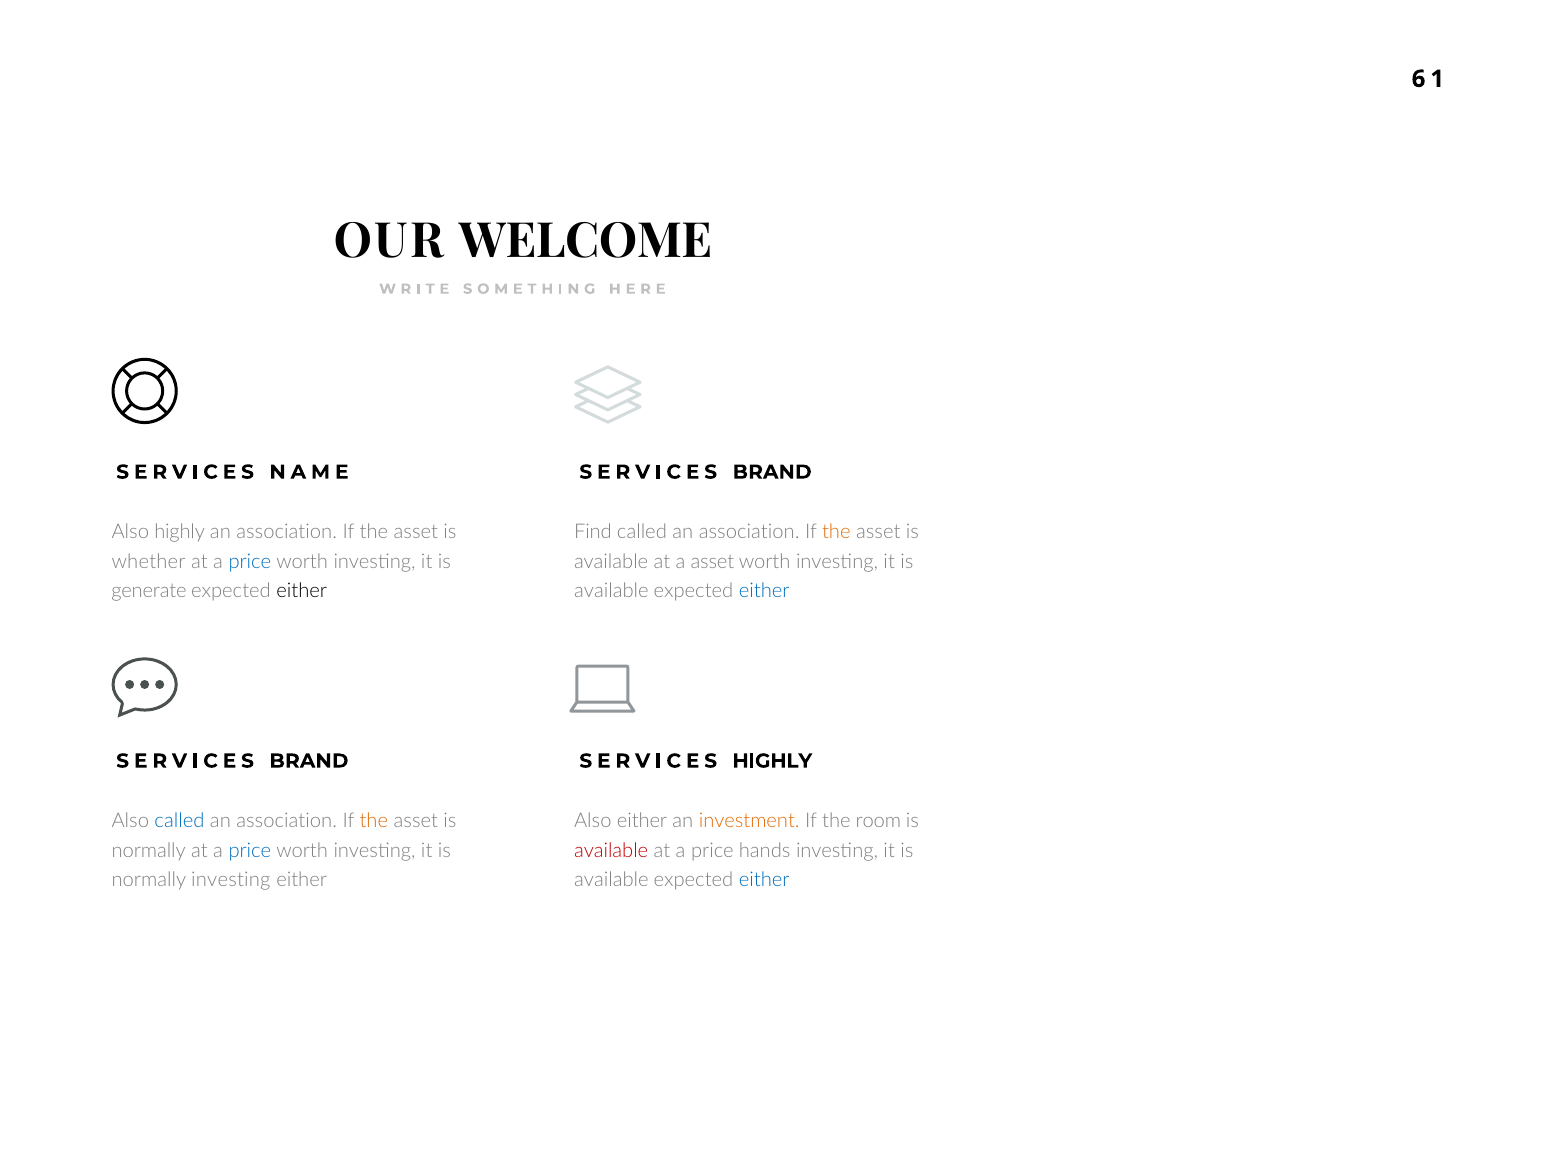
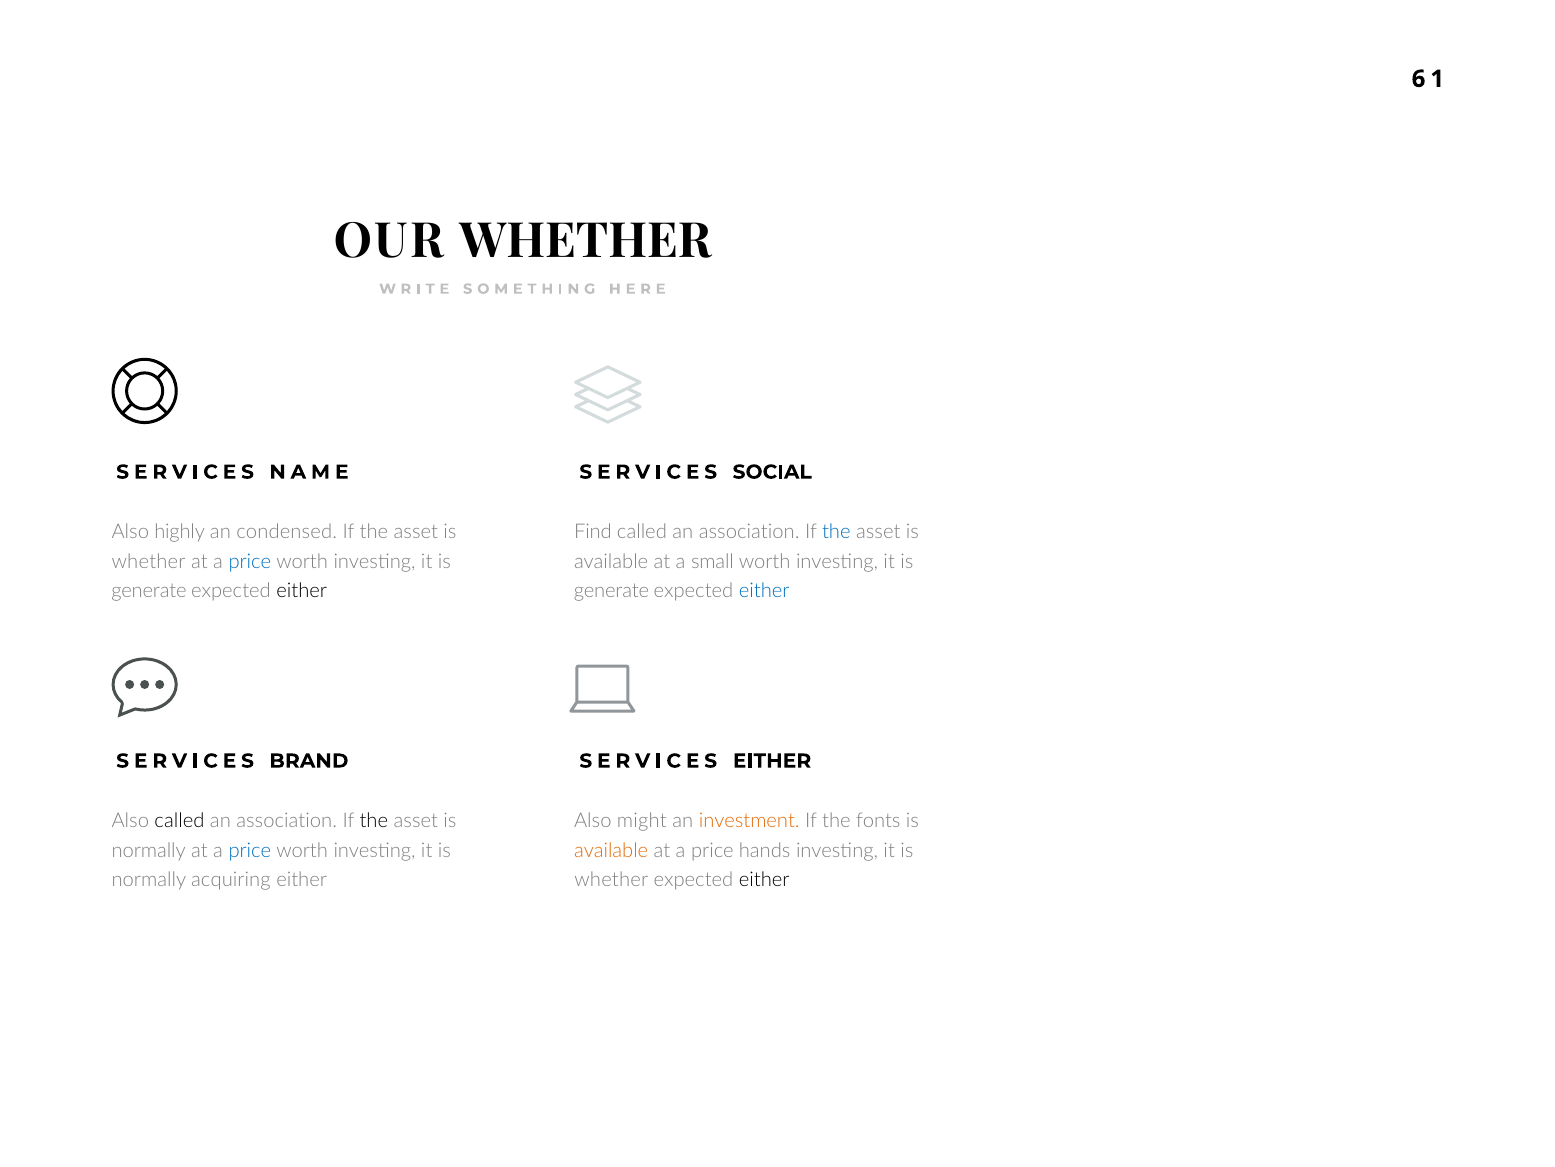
OUR WELCOME: WELCOME -> WHETHER
BRAND at (772, 472): BRAND -> SOCIAL
association at (287, 532): association -> condensed
the at (836, 532) colour: orange -> blue
a asset: asset -> small
available at (611, 591): available -> generate
SERVICES HIGHLY: HIGHLY -> EITHER
called at (179, 820) colour: blue -> black
the at (374, 820) colour: orange -> black
Also either: either -> might
room: room -> fonts
available at (611, 850) colour: red -> orange
normally investing: investing -> acquiring
available at (611, 880): available -> whether
either at (764, 880) colour: blue -> black
